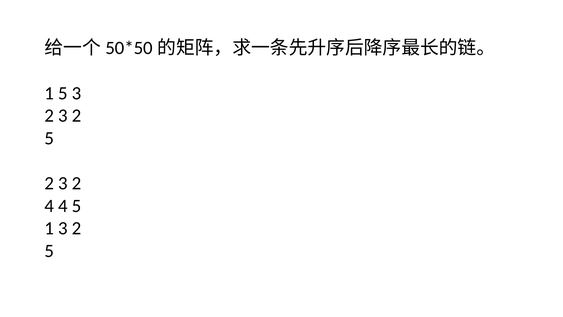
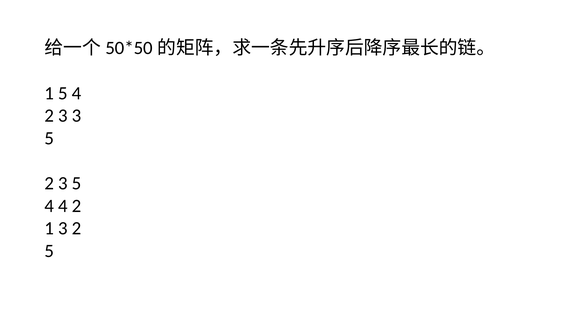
1 5 3: 3 -> 4
2 at (77, 116): 2 -> 3
2 at (77, 183): 2 -> 5
4 4 5: 5 -> 2
